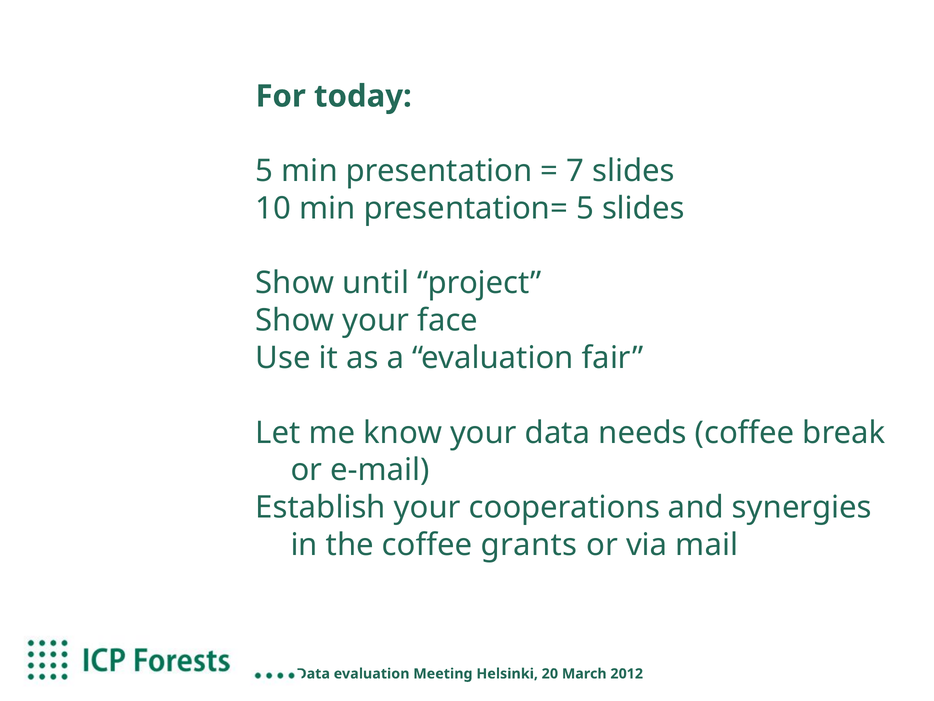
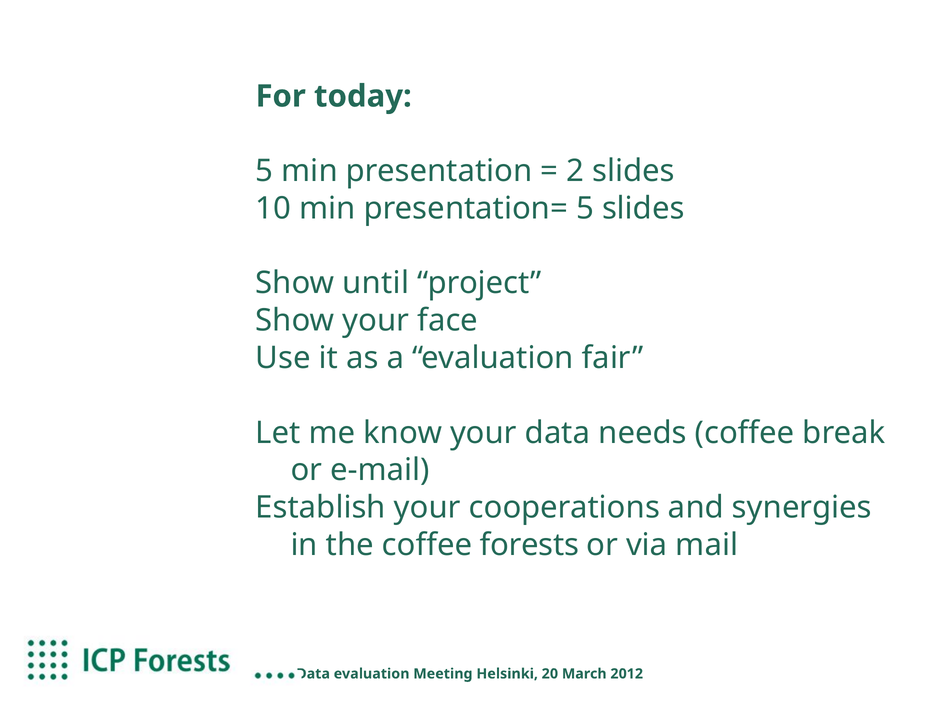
7: 7 -> 2
grants: grants -> forests
